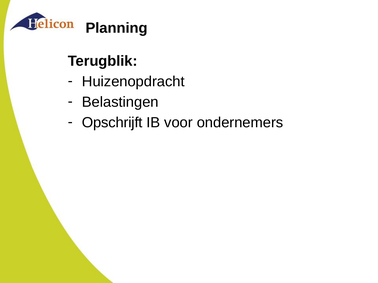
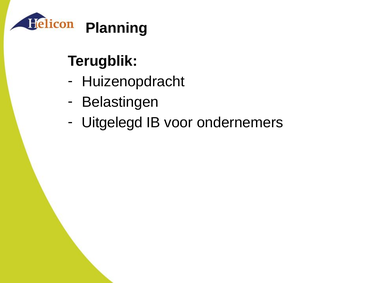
Opschrijft: Opschrijft -> Uitgelegd
